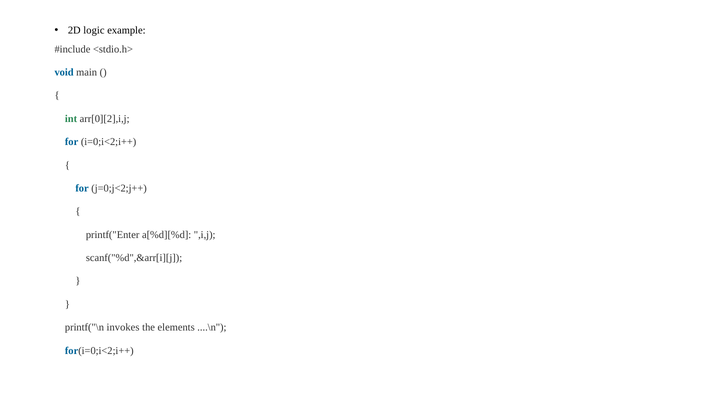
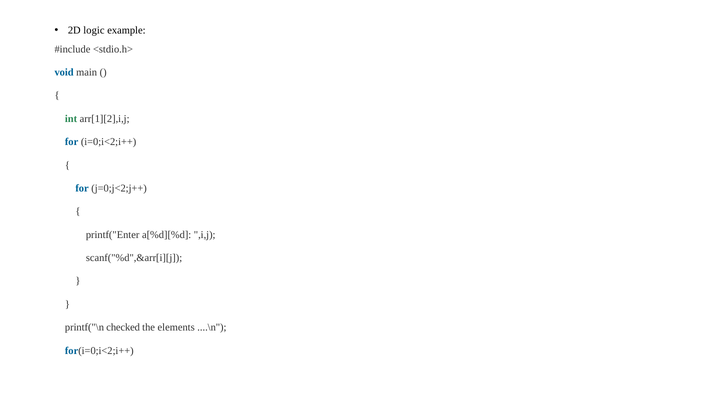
arr[0][2],i,j: arr[0][2],i,j -> arr[1][2],i,j
invokes: invokes -> checked
